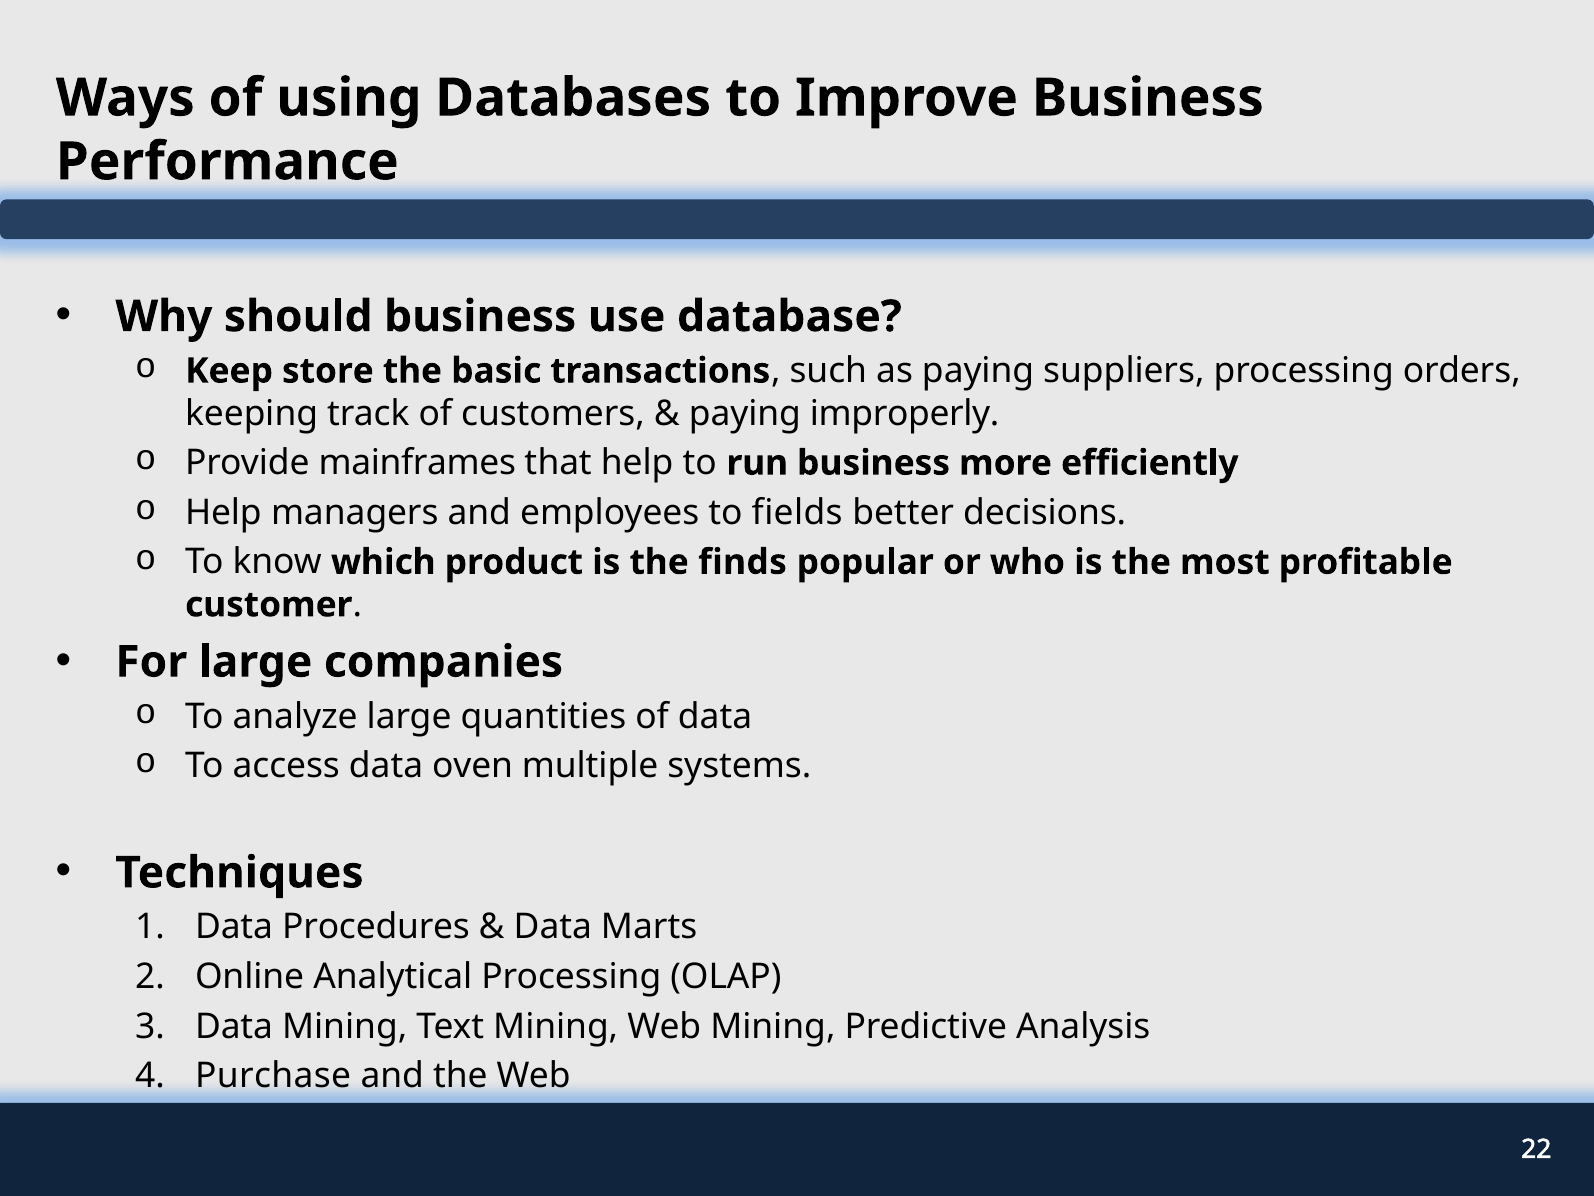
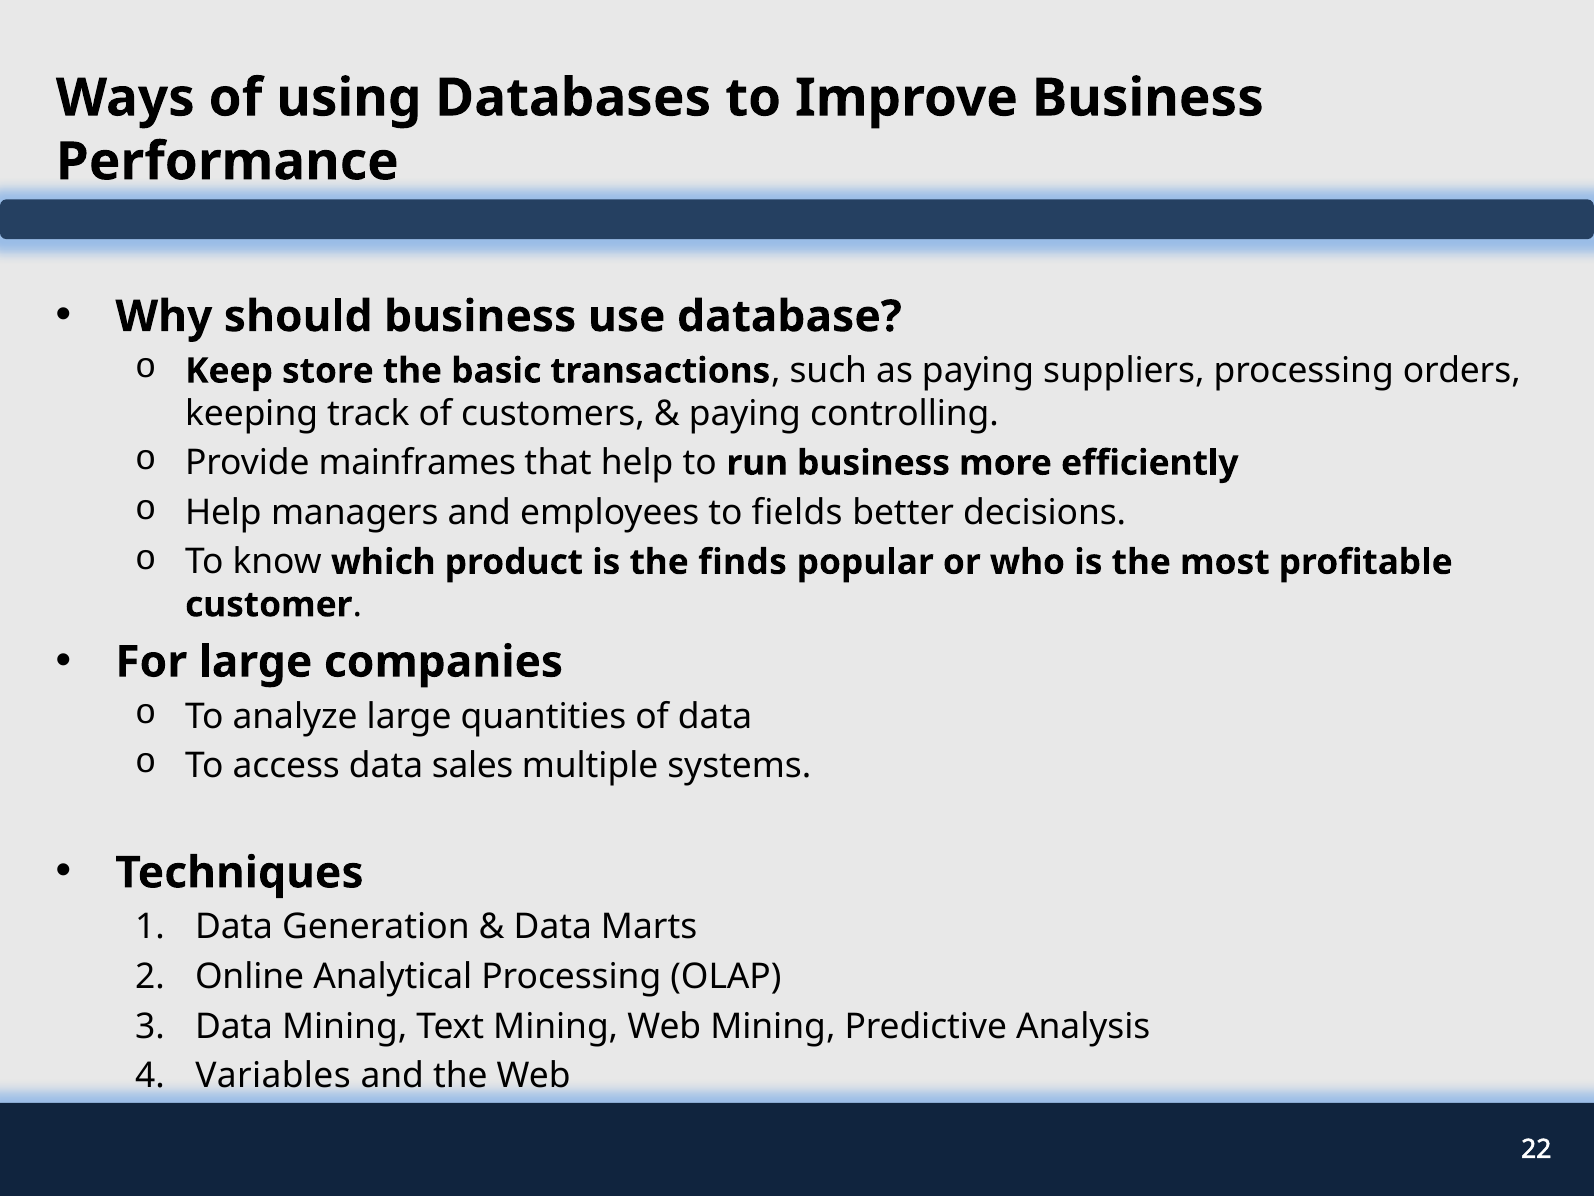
improperly: improperly -> controlling
oven: oven -> sales
Procedures: Procedures -> Generation
Purchase: Purchase -> Variables
